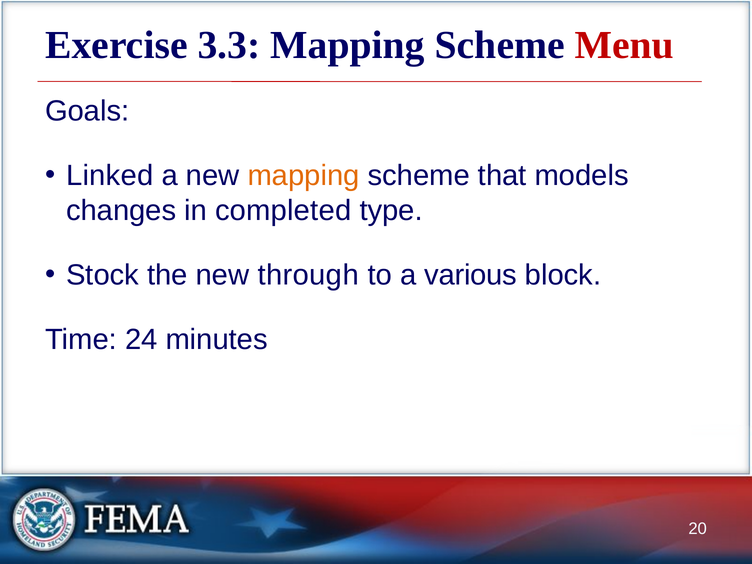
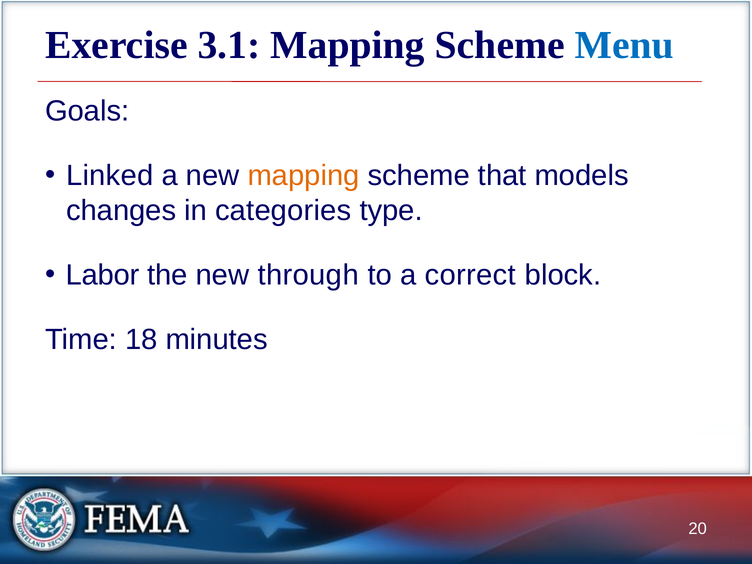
3.3: 3.3 -> 3.1
Menu colour: red -> blue
completed: completed -> categories
Stock: Stock -> Labor
various: various -> correct
24: 24 -> 18
